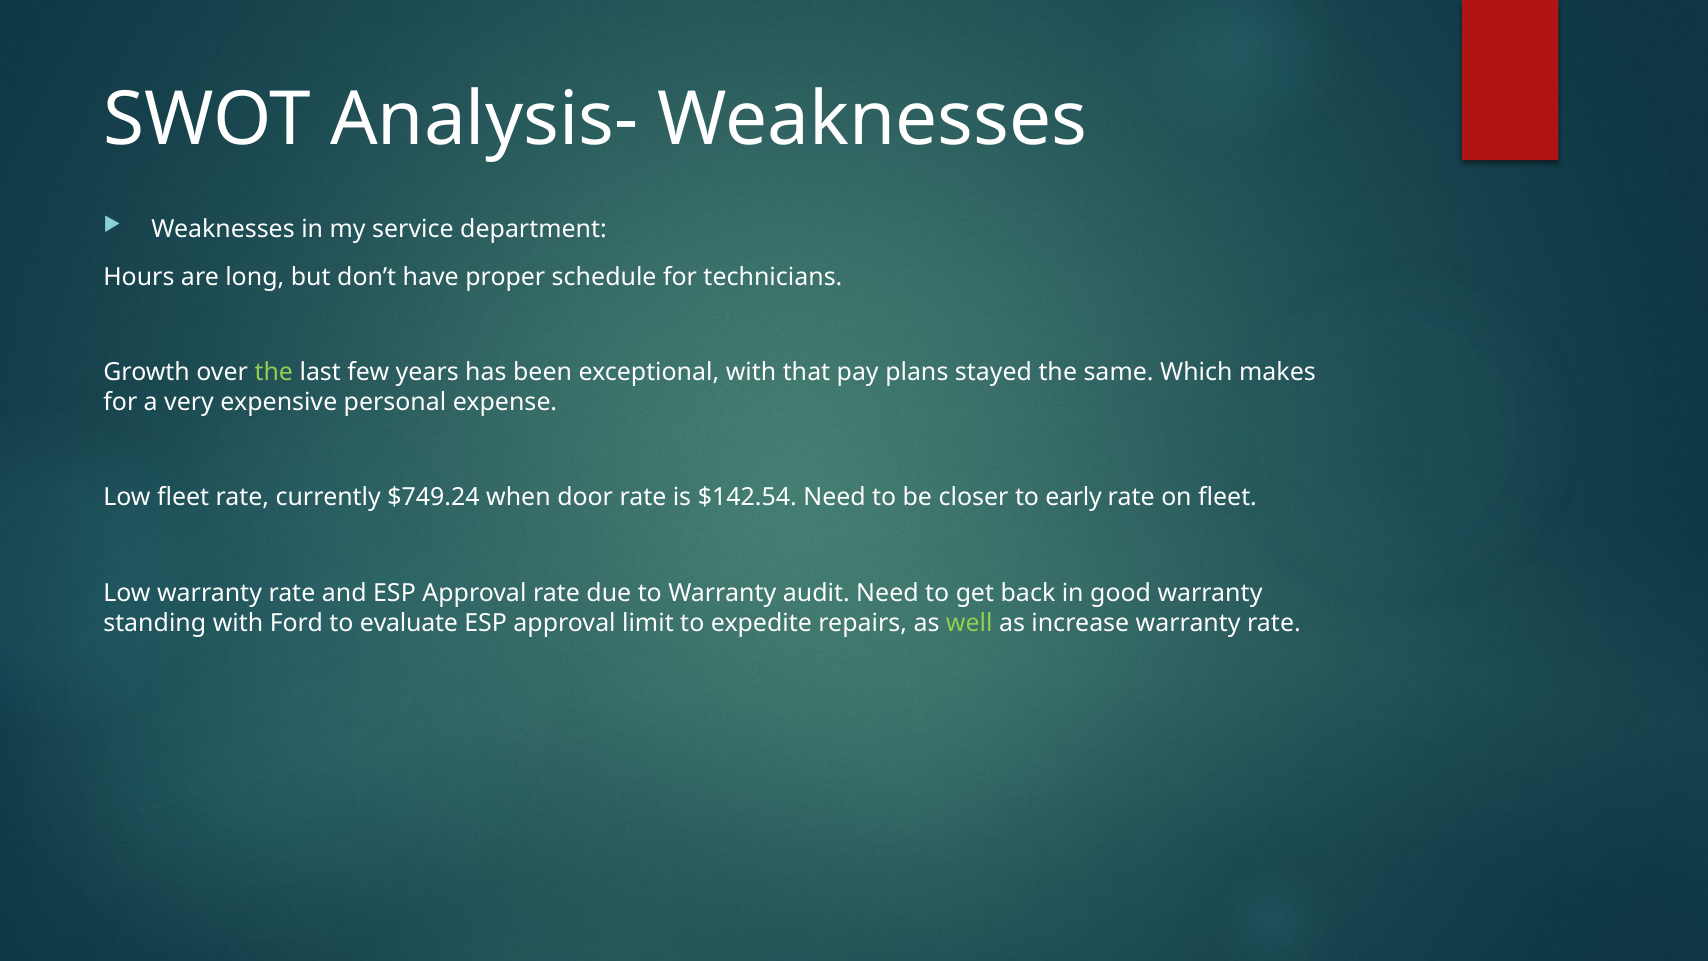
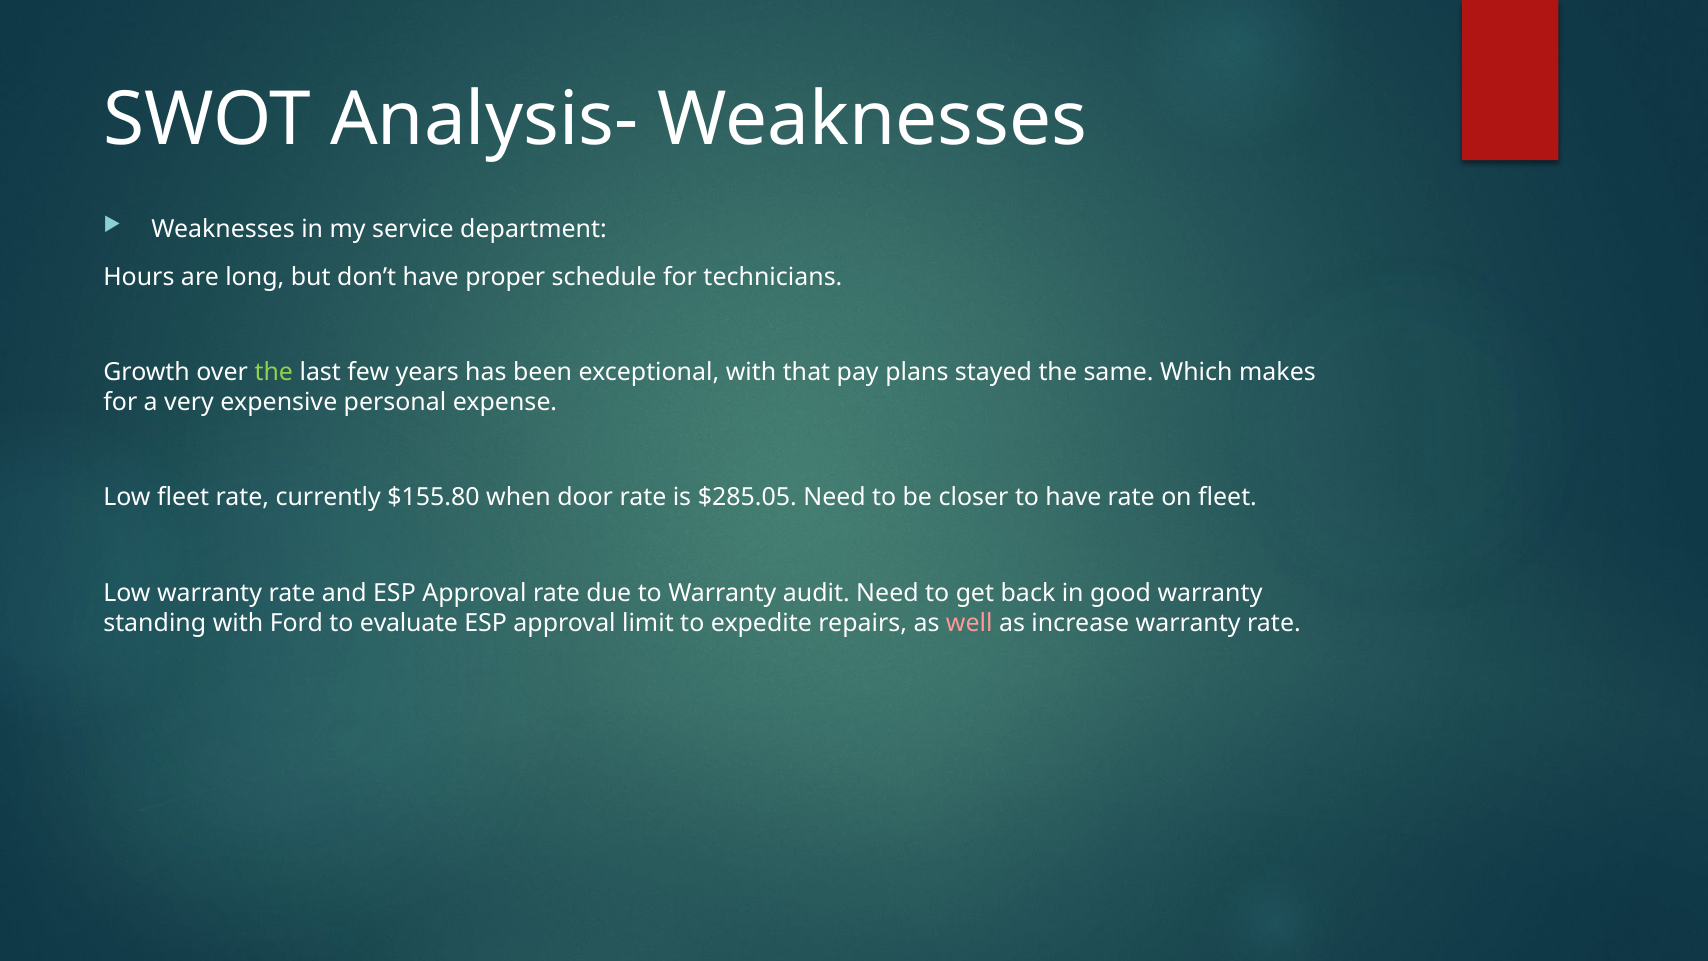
$749.24: $749.24 -> $155.80
$142.54: $142.54 -> $285.05
to early: early -> have
well colour: light green -> pink
